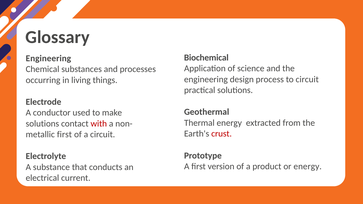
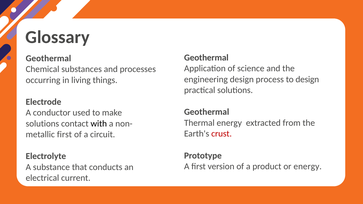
Biochemical at (206, 58): Biochemical -> Geothermal
Engineering at (48, 58): Engineering -> Geothermal
to circuit: circuit -> design
with colour: red -> black
